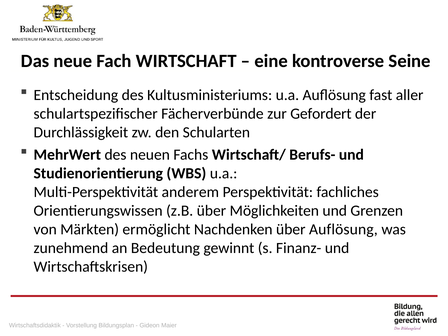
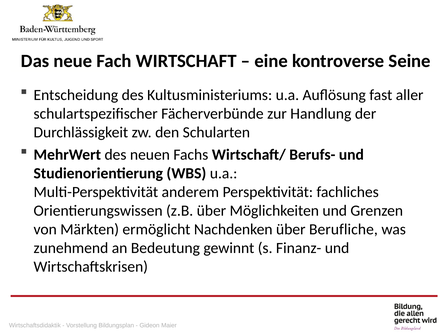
Gefordert: Gefordert -> Handlung
über Auflösung: Auflösung -> Berufliche
